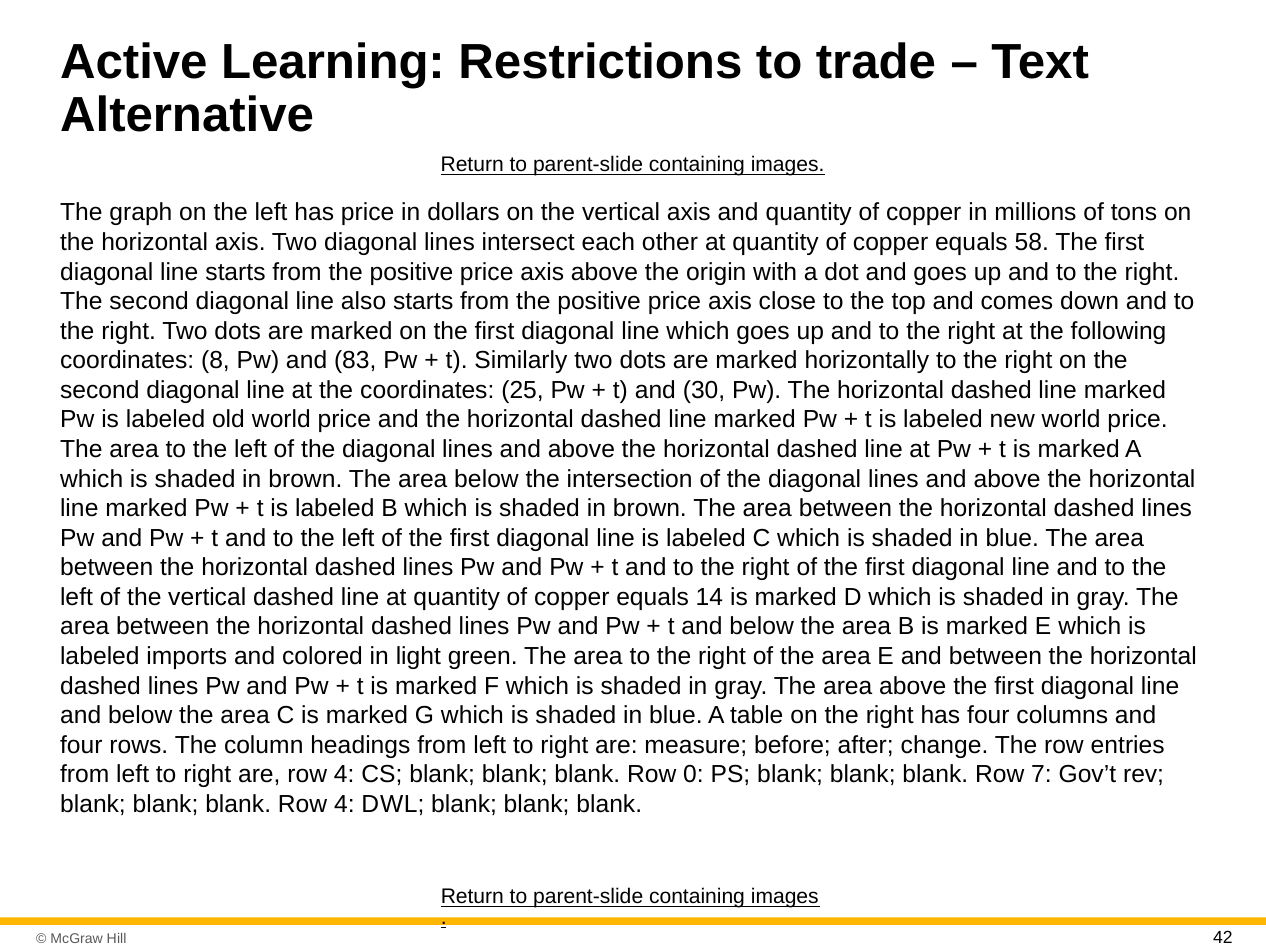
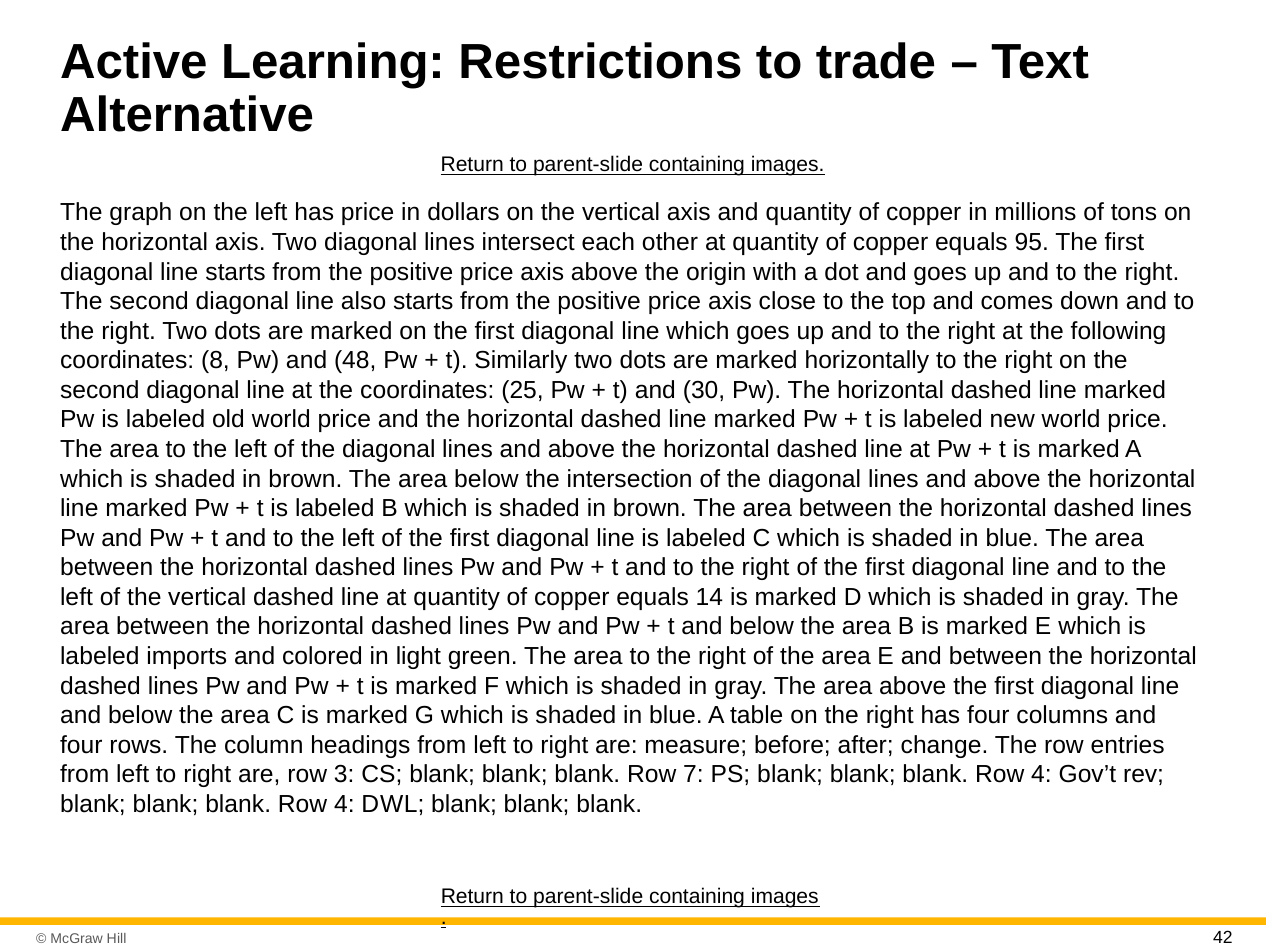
58: 58 -> 95
83: 83 -> 48
are row 4: 4 -> 3
0: 0 -> 7
7 at (1042, 774): 7 -> 4
